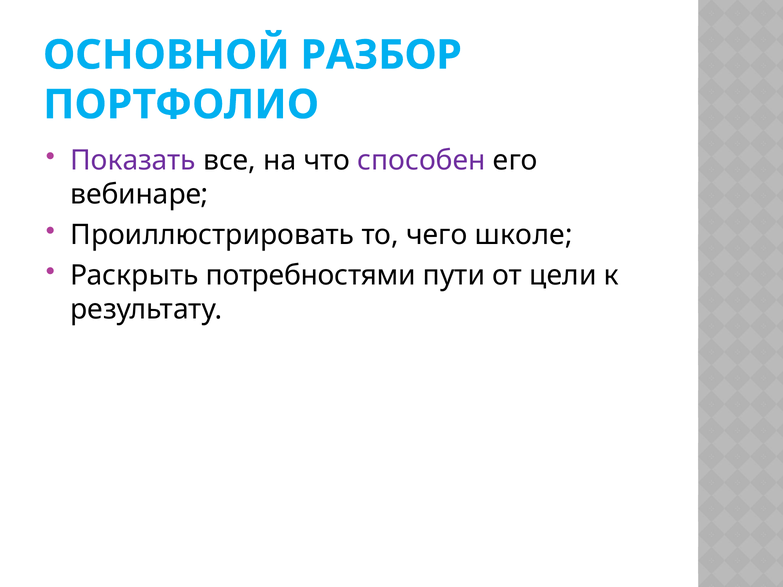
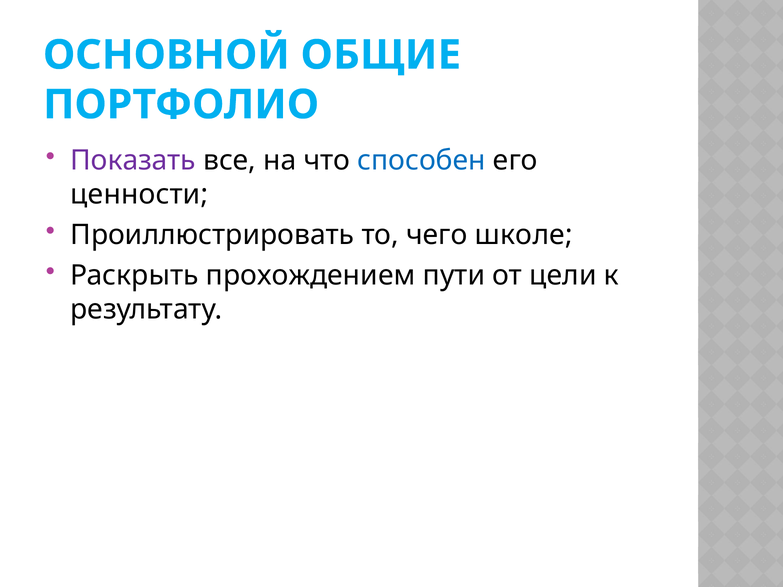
РАЗБОР: РАЗБОР -> ОБЩИЕ
способен colour: purple -> blue
вебинаре: вебинаре -> ценности
потребностями: потребностями -> прохождением
